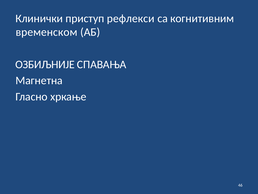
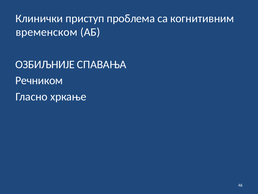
рефлекси: рефлекси -> проблема
Магнетна: Магнетна -> Речником
